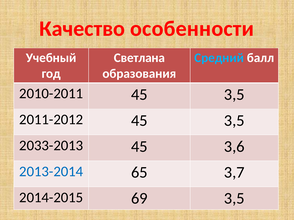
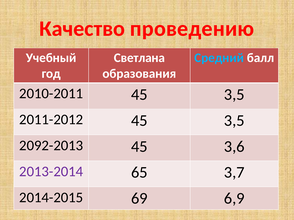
особенности: особенности -> проведению
2033-2013: 2033-2013 -> 2092-2013
2013-2014 colour: blue -> purple
69 3,5: 3,5 -> 6,9
